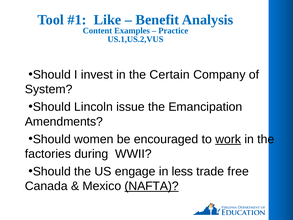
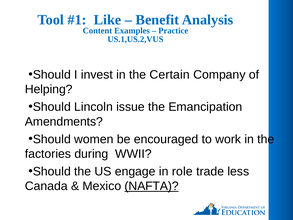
System: System -> Helping
work underline: present -> none
less: less -> role
free: free -> less
